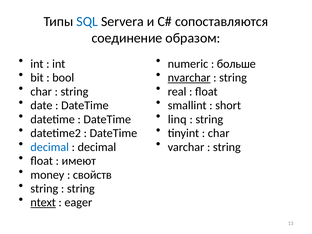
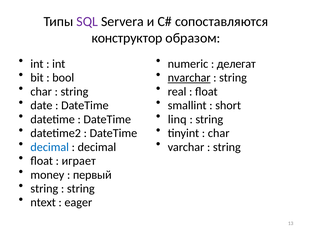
SQL colour: blue -> purple
соединение: соединение -> конструктор
больше: больше -> делегат
имеют: имеют -> играет
свойств: свойств -> первый
ntext underline: present -> none
